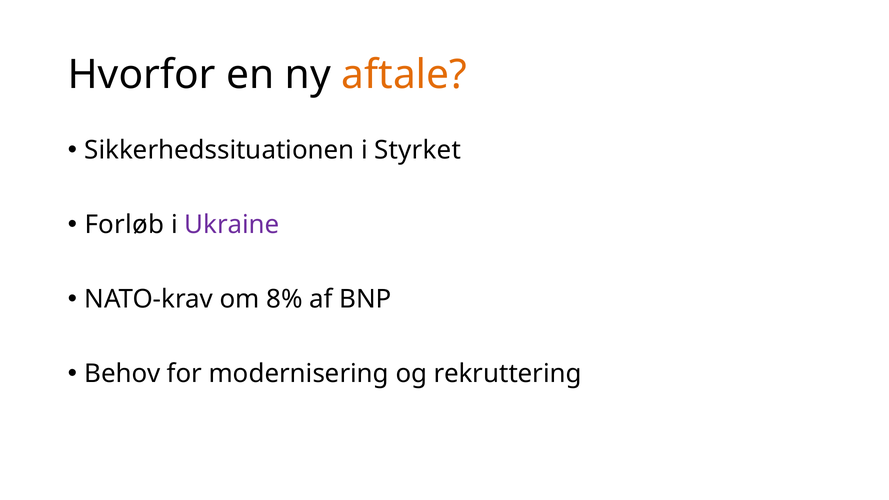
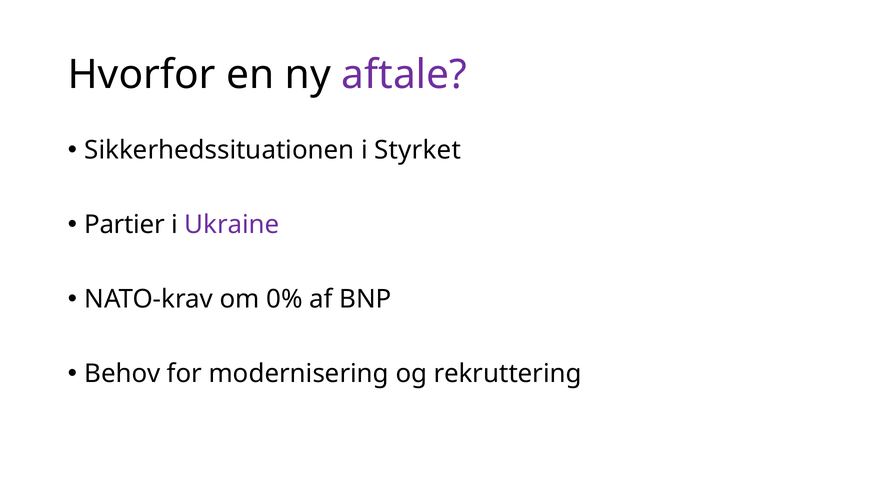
aftale colour: orange -> purple
Forløb: Forløb -> Partier
8%: 8% -> 0%
